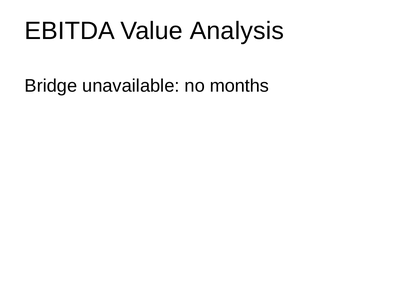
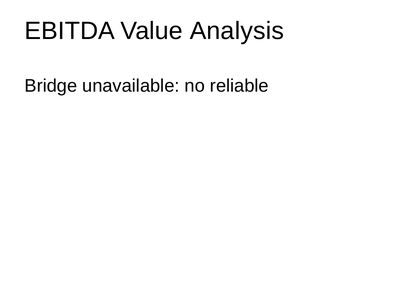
months: months -> reliable
